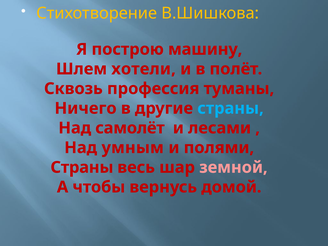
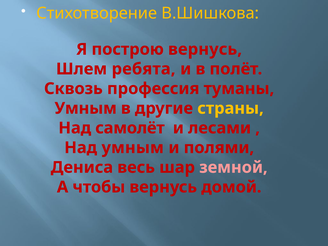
построю машину: машину -> вернусь
хотели: хотели -> ребята
Ничего at (86, 108): Ничего -> Умным
страны at (231, 108) colour: light blue -> yellow
Страны at (82, 167): Страны -> Дениса
